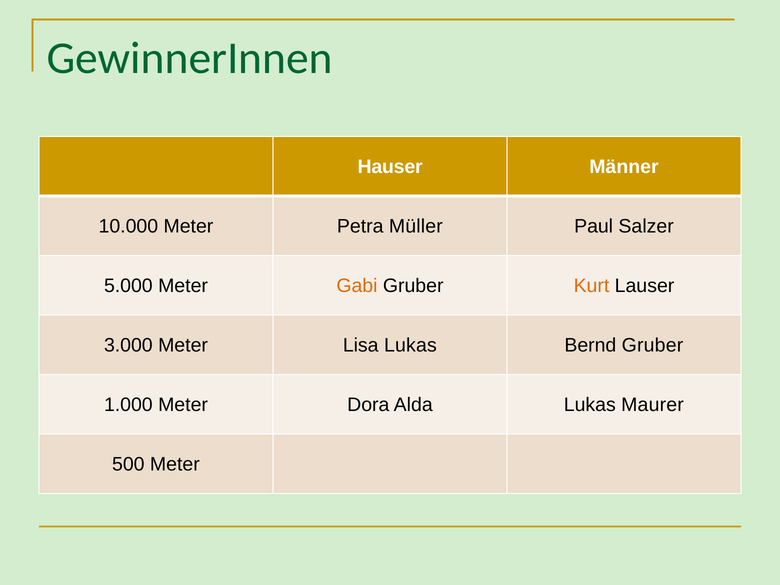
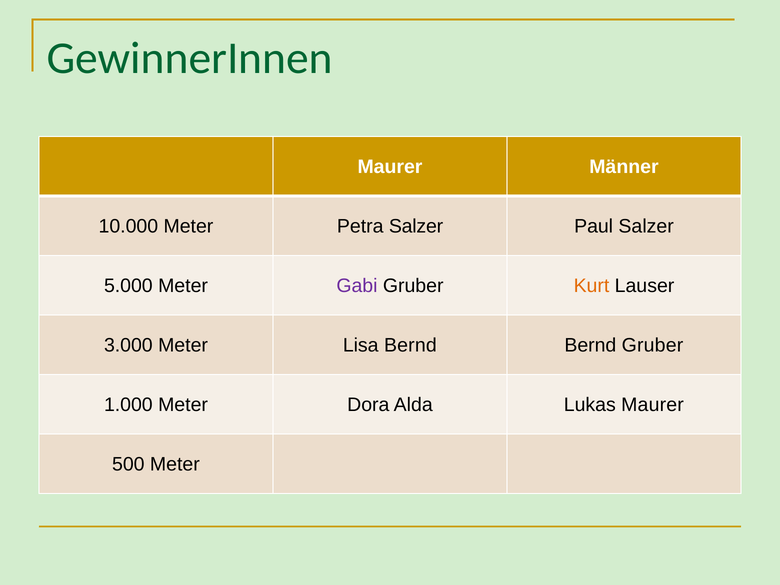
Hauser at (390, 167): Hauser -> Maurer
Petra Müller: Müller -> Salzer
Gabi colour: orange -> purple
Lisa Lukas: Lukas -> Bernd
